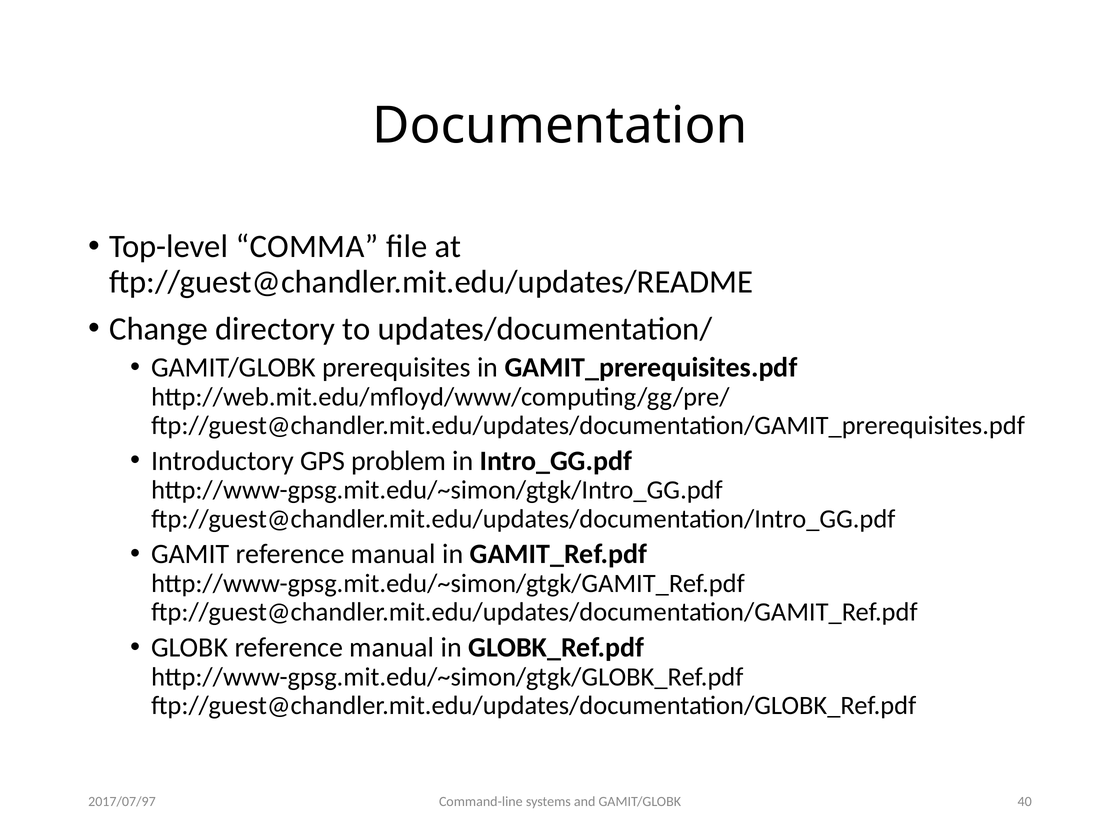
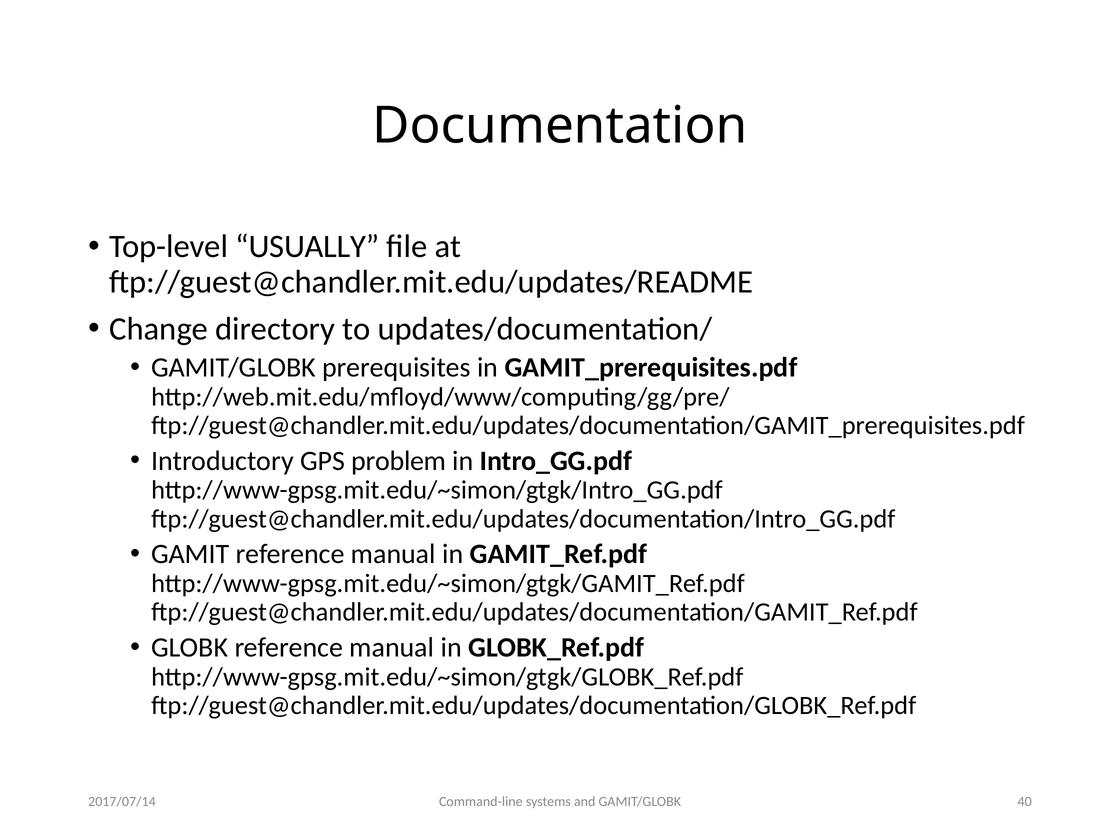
COMMA: COMMA -> USUALLY
2017/07/97: 2017/07/97 -> 2017/07/14
